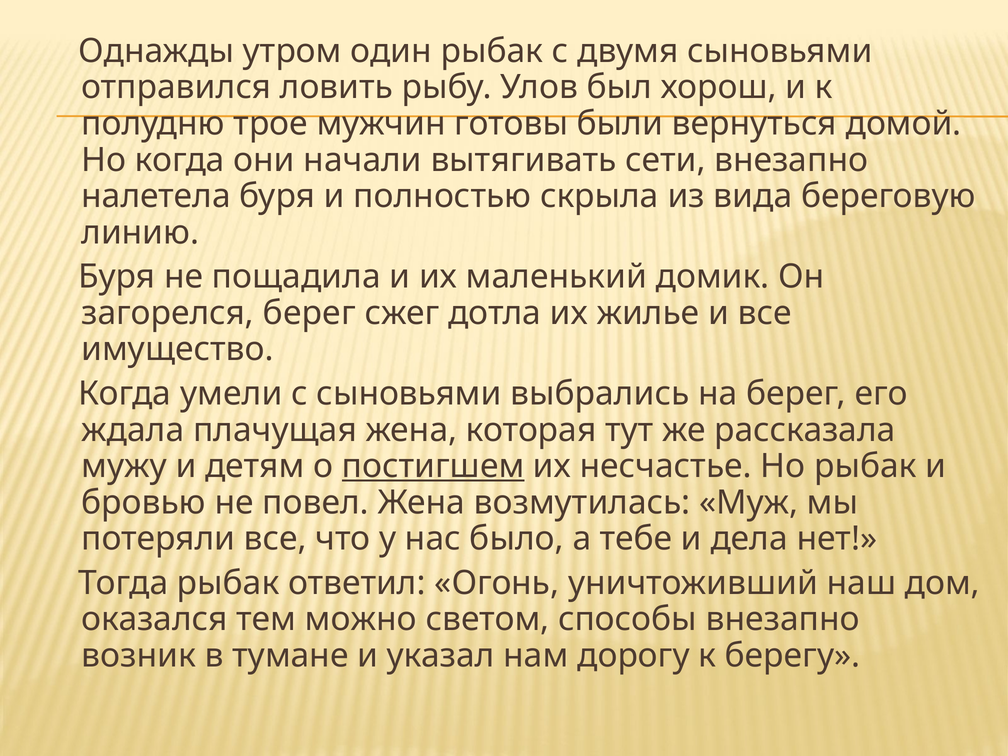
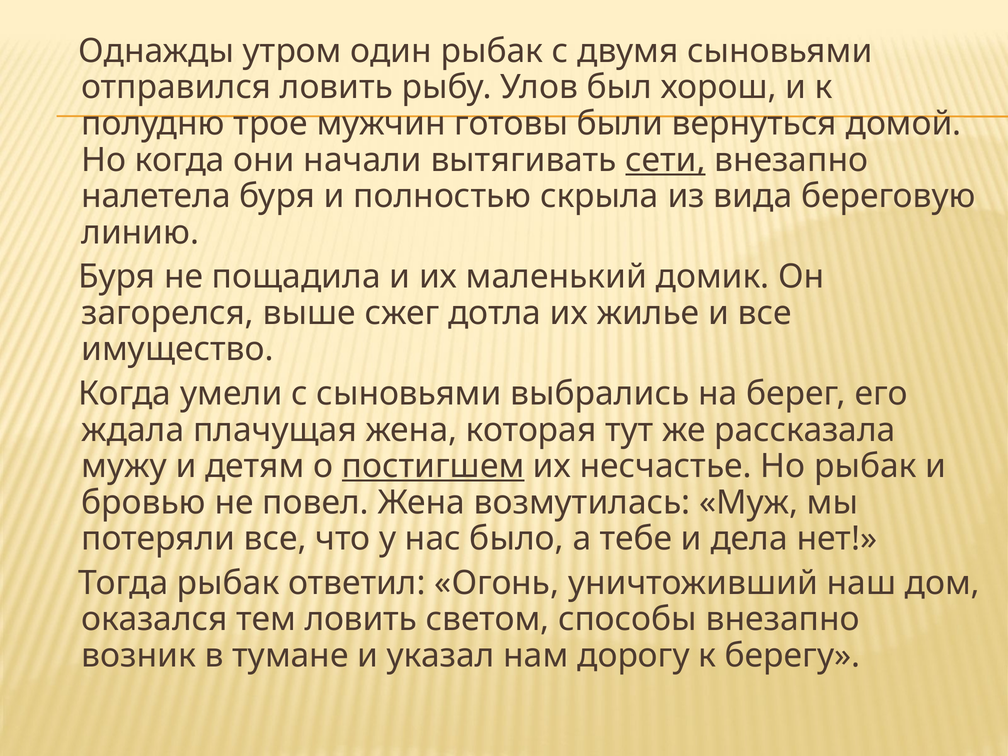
сети underline: none -> present
загорелся берег: берег -> выше
тем можно: можно -> ловить
